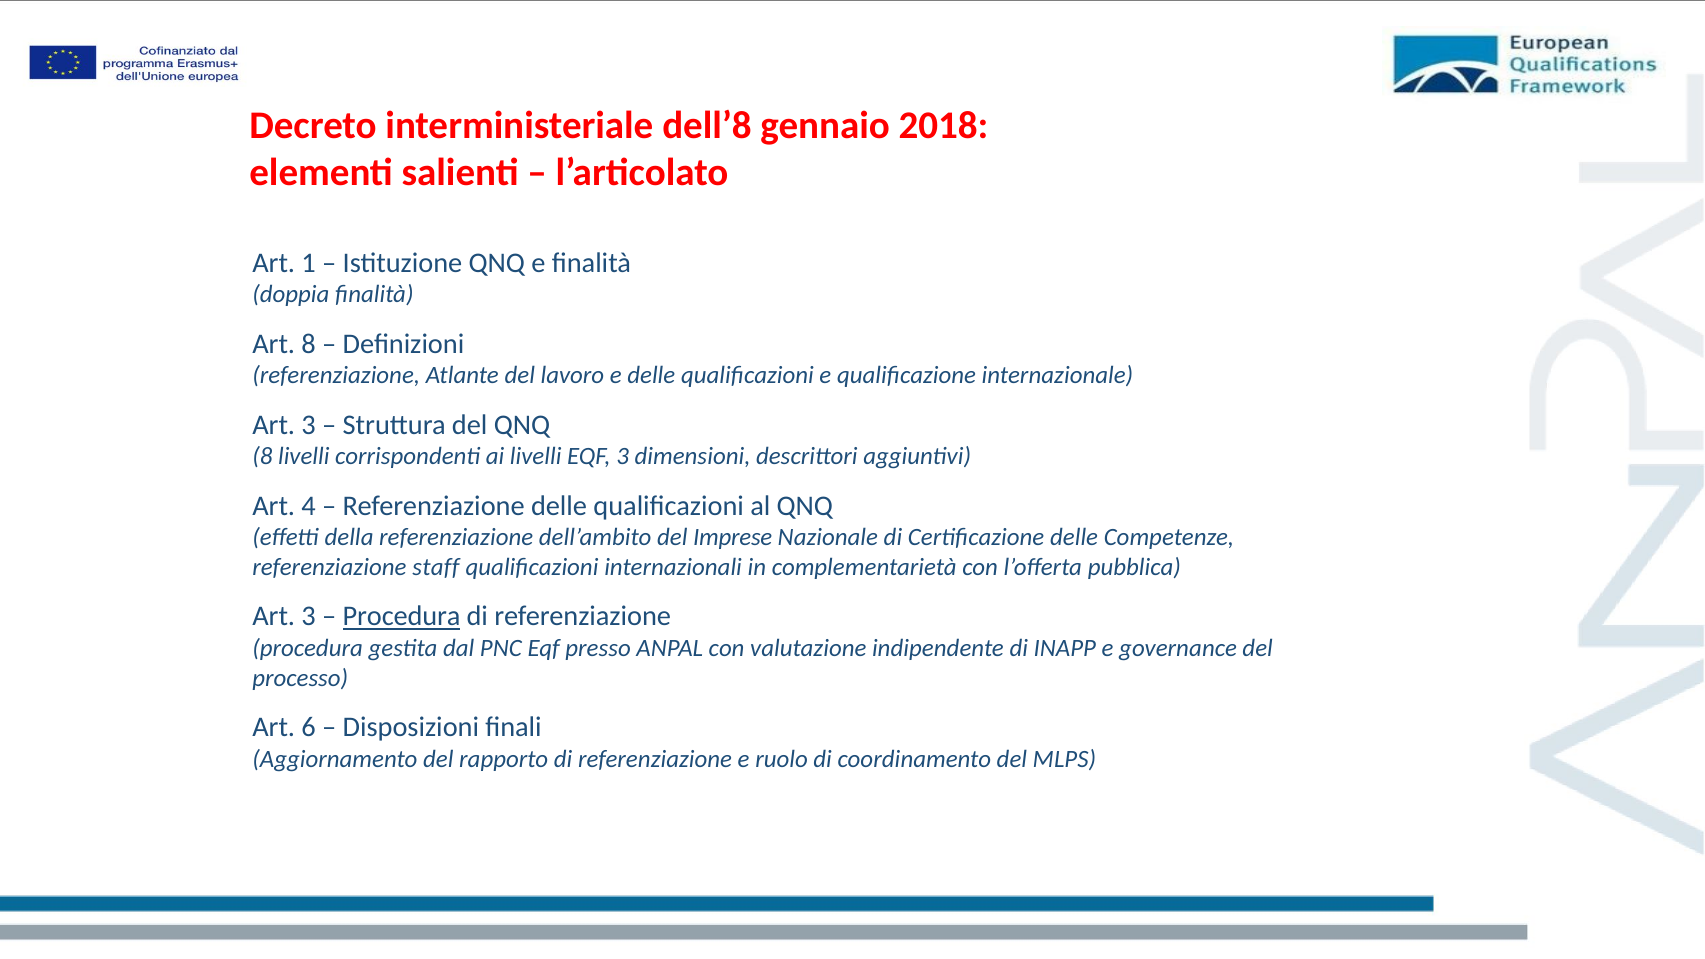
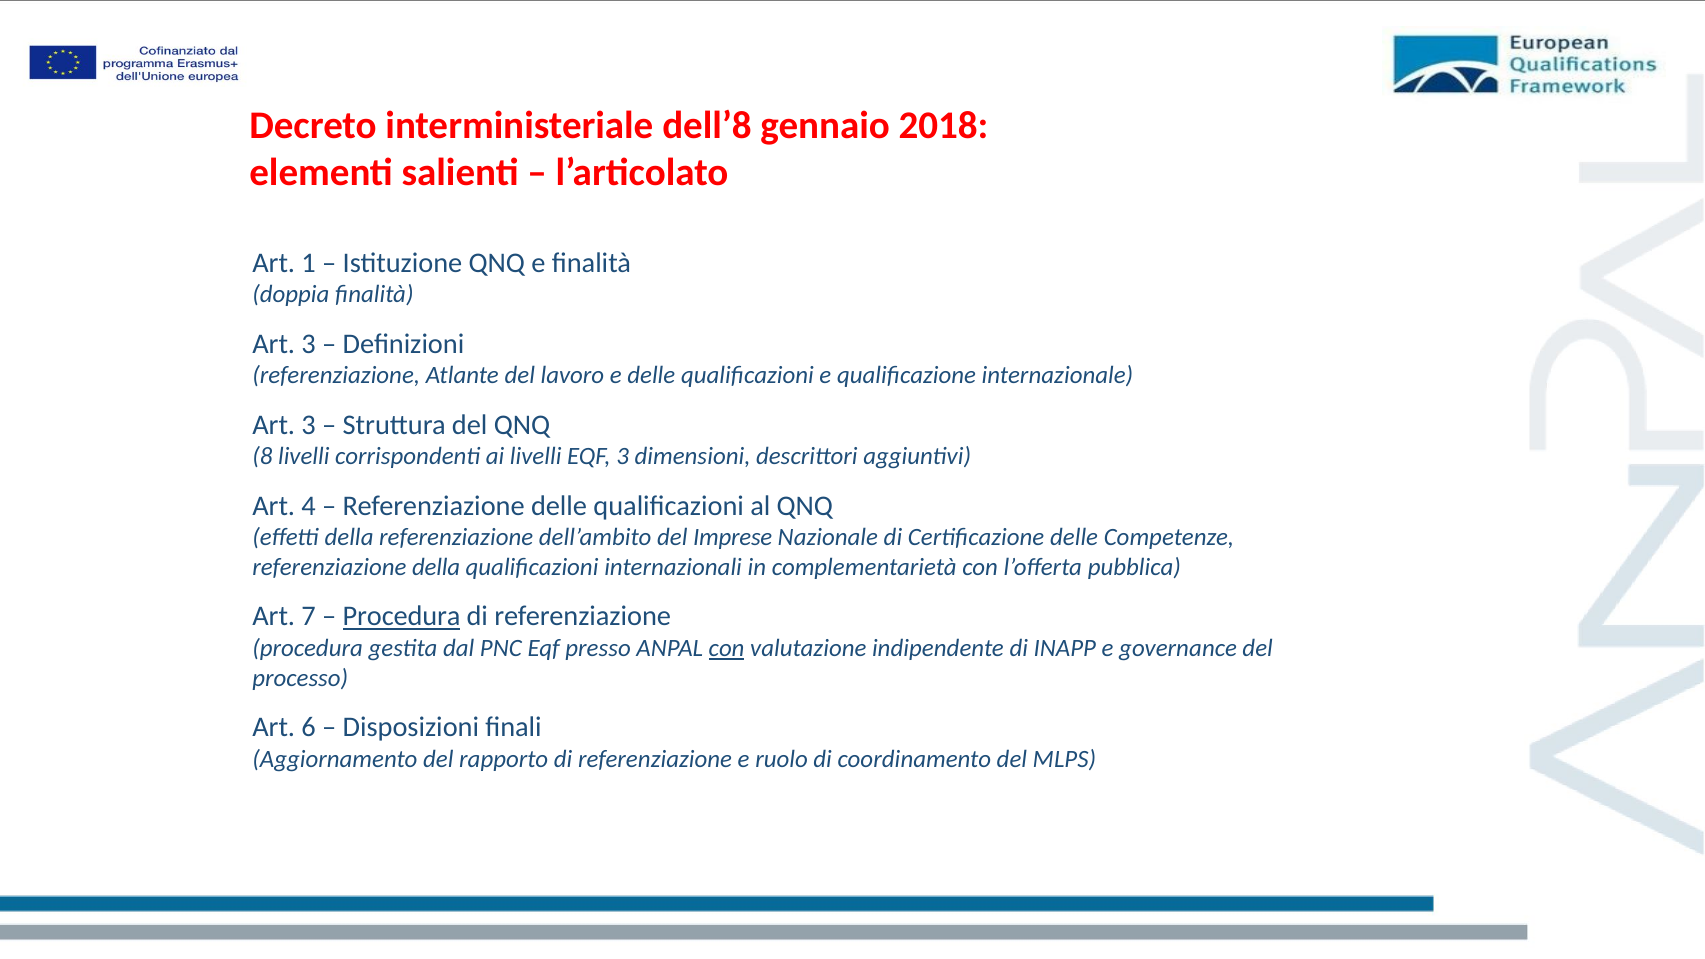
8 at (309, 344): 8 -> 3
referenziazione staff: staff -> della
3 at (309, 617): 3 -> 7
con at (727, 648) underline: none -> present
